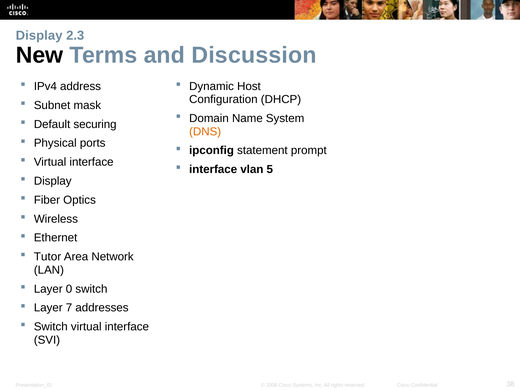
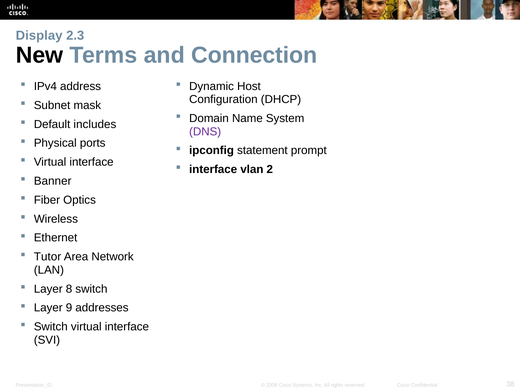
Discussion: Discussion -> Connection
securing: securing -> includes
DNS colour: orange -> purple
5: 5 -> 2
Display at (53, 181): Display -> Banner
0: 0 -> 8
7: 7 -> 9
